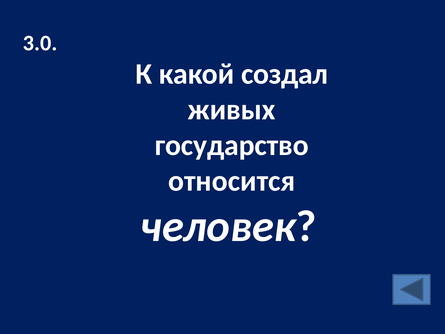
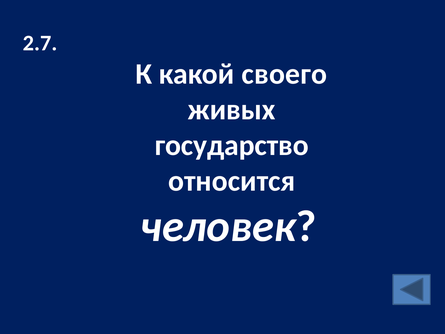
3.0: 3.0 -> 2.7
создал: создал -> своего
